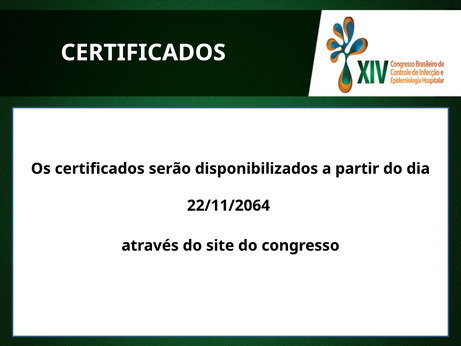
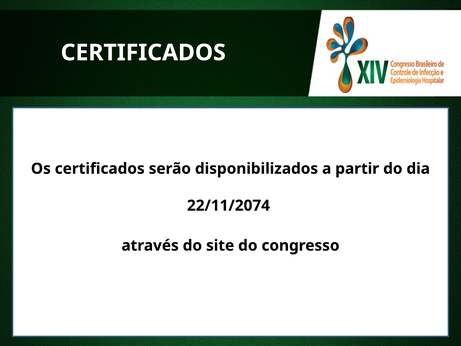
22/11/2064: 22/11/2064 -> 22/11/2074
